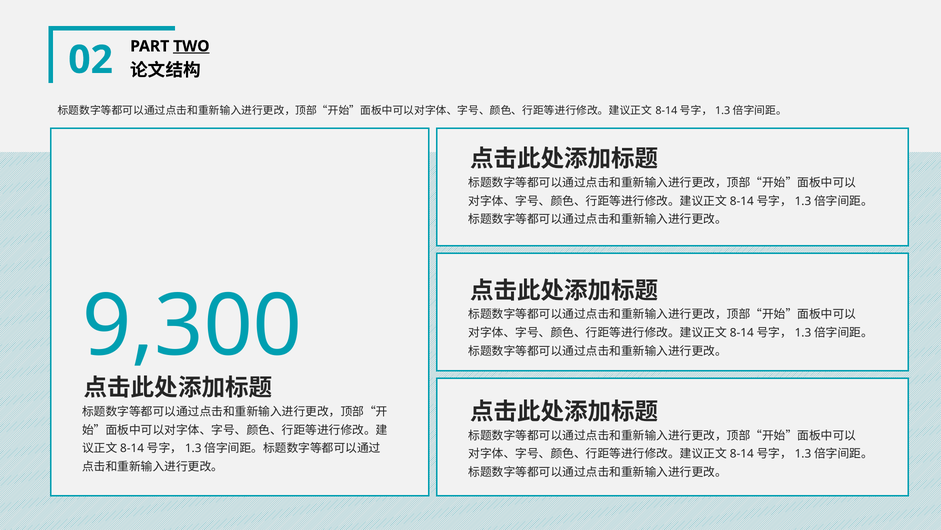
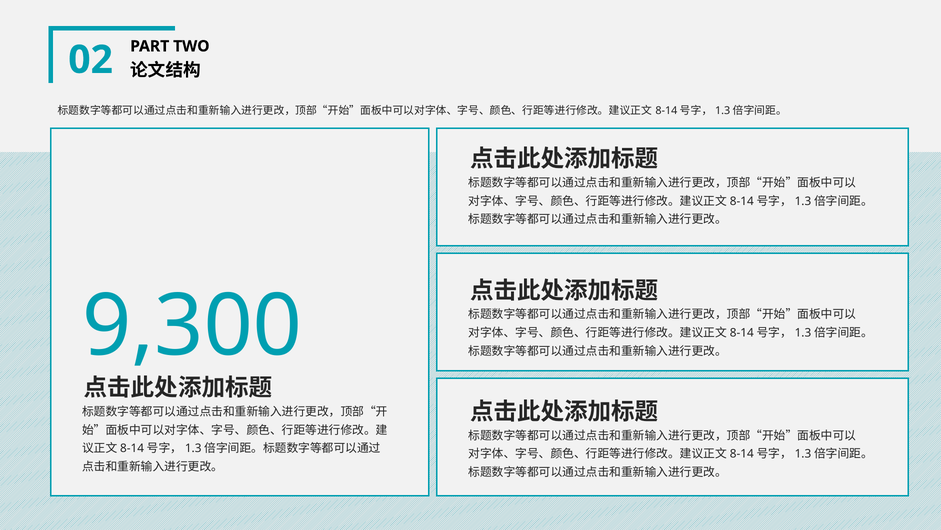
TWO underline: present -> none
